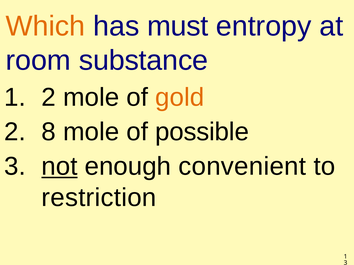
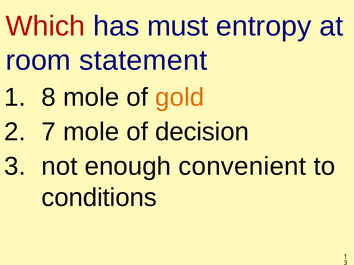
Which colour: orange -> red
substance: substance -> statement
1 2: 2 -> 8
8: 8 -> 7
possible: possible -> decision
not underline: present -> none
restriction: restriction -> conditions
